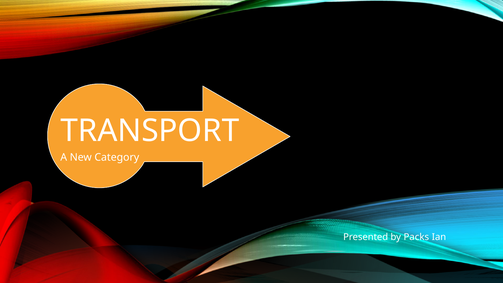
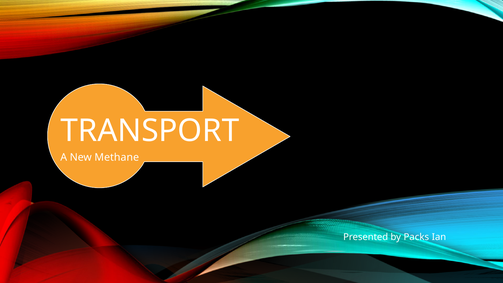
Category: Category -> Methane
